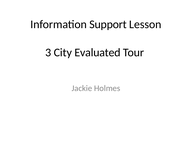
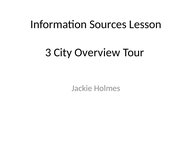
Support: Support -> Sources
Evaluated: Evaluated -> Overview
